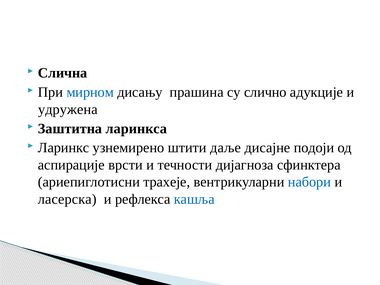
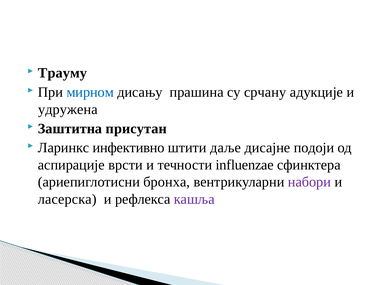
Слична: Слична -> Трауму
слично: слично -> срчану
ларинкса: ларинкса -> присутан
узнемирено: узнемирено -> инфективно
дијагноза: дијагноза -> influenzae
трахеје: трахеје -> бронха
набори colour: blue -> purple
кашља colour: blue -> purple
